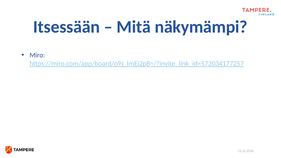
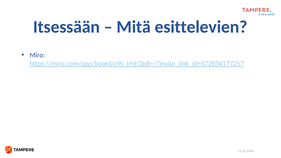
näkymämpi: näkymämpi -> esittelevien
